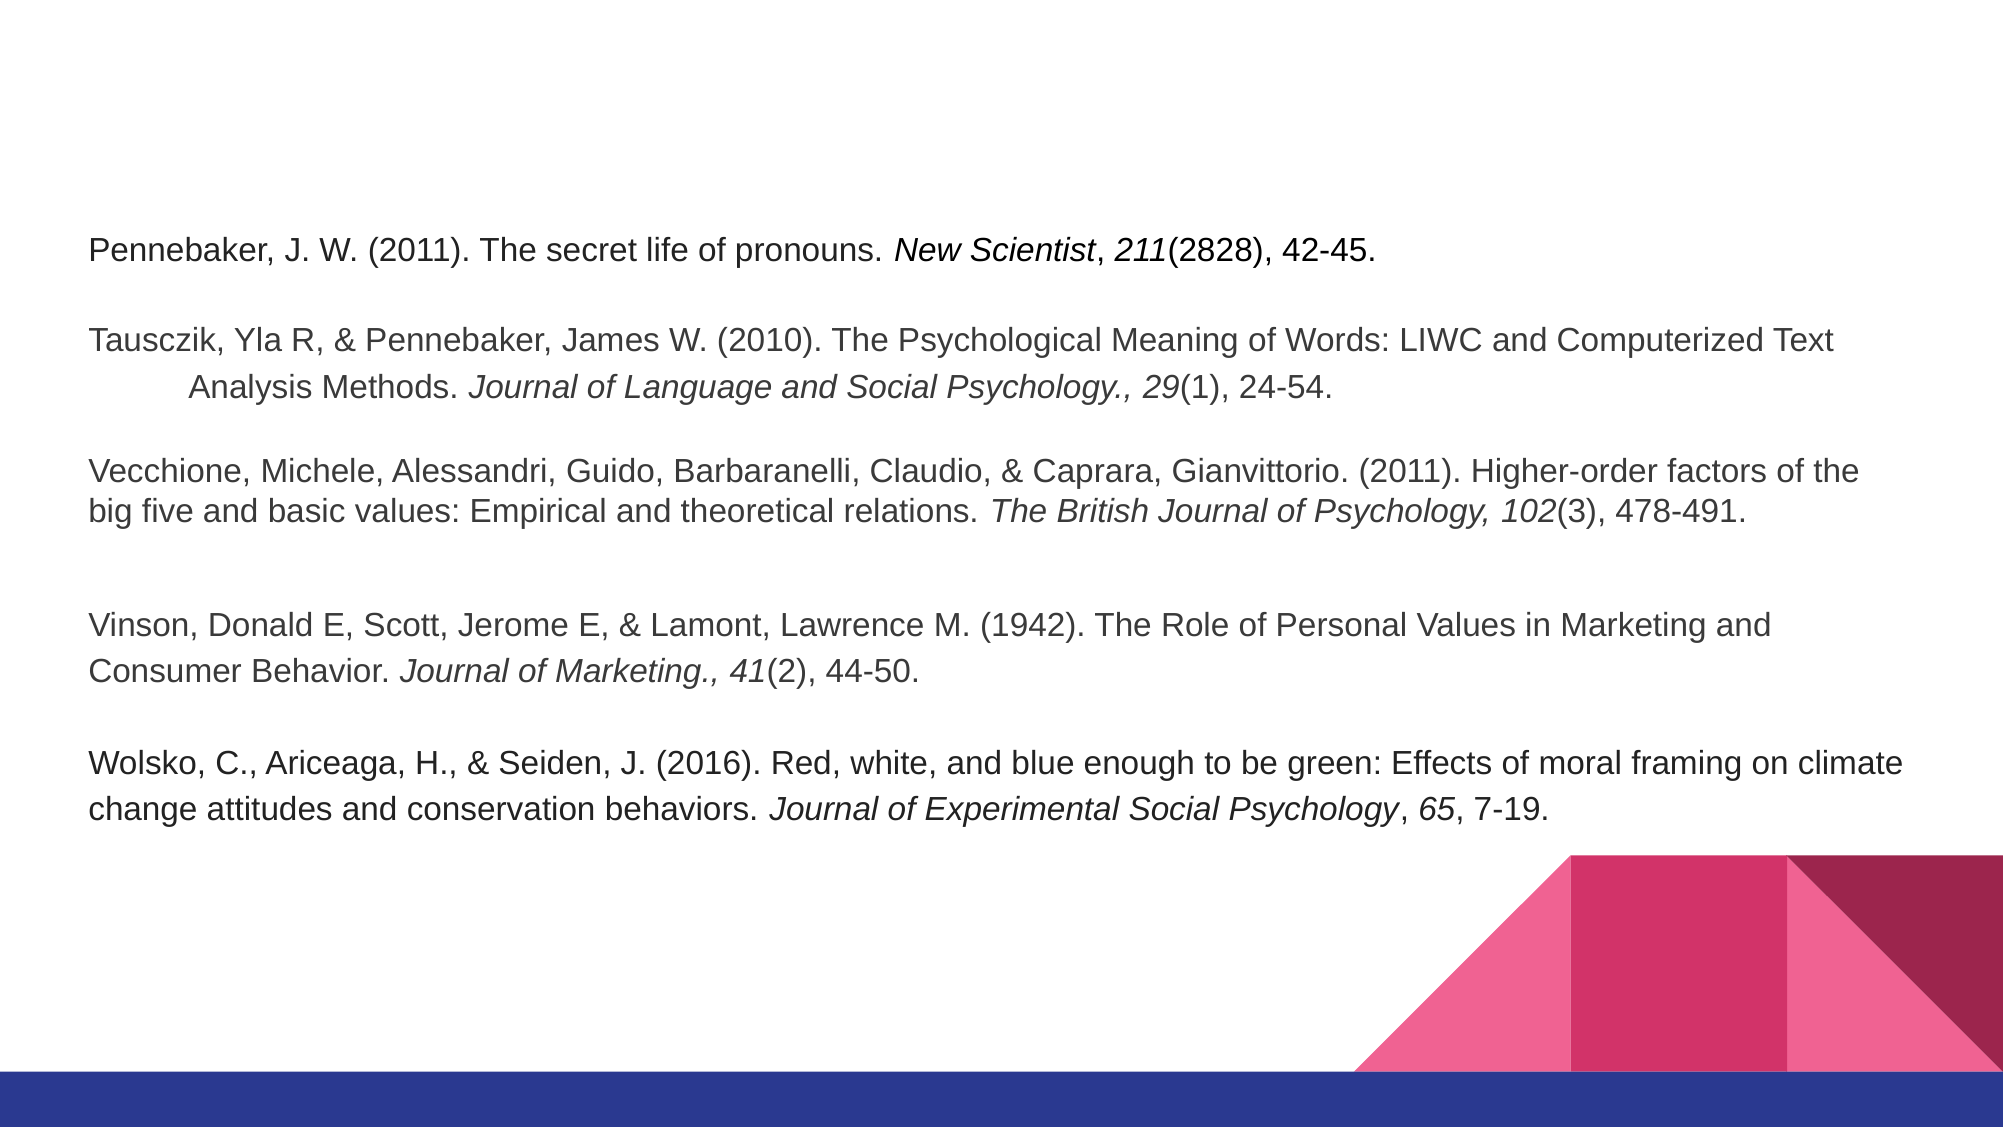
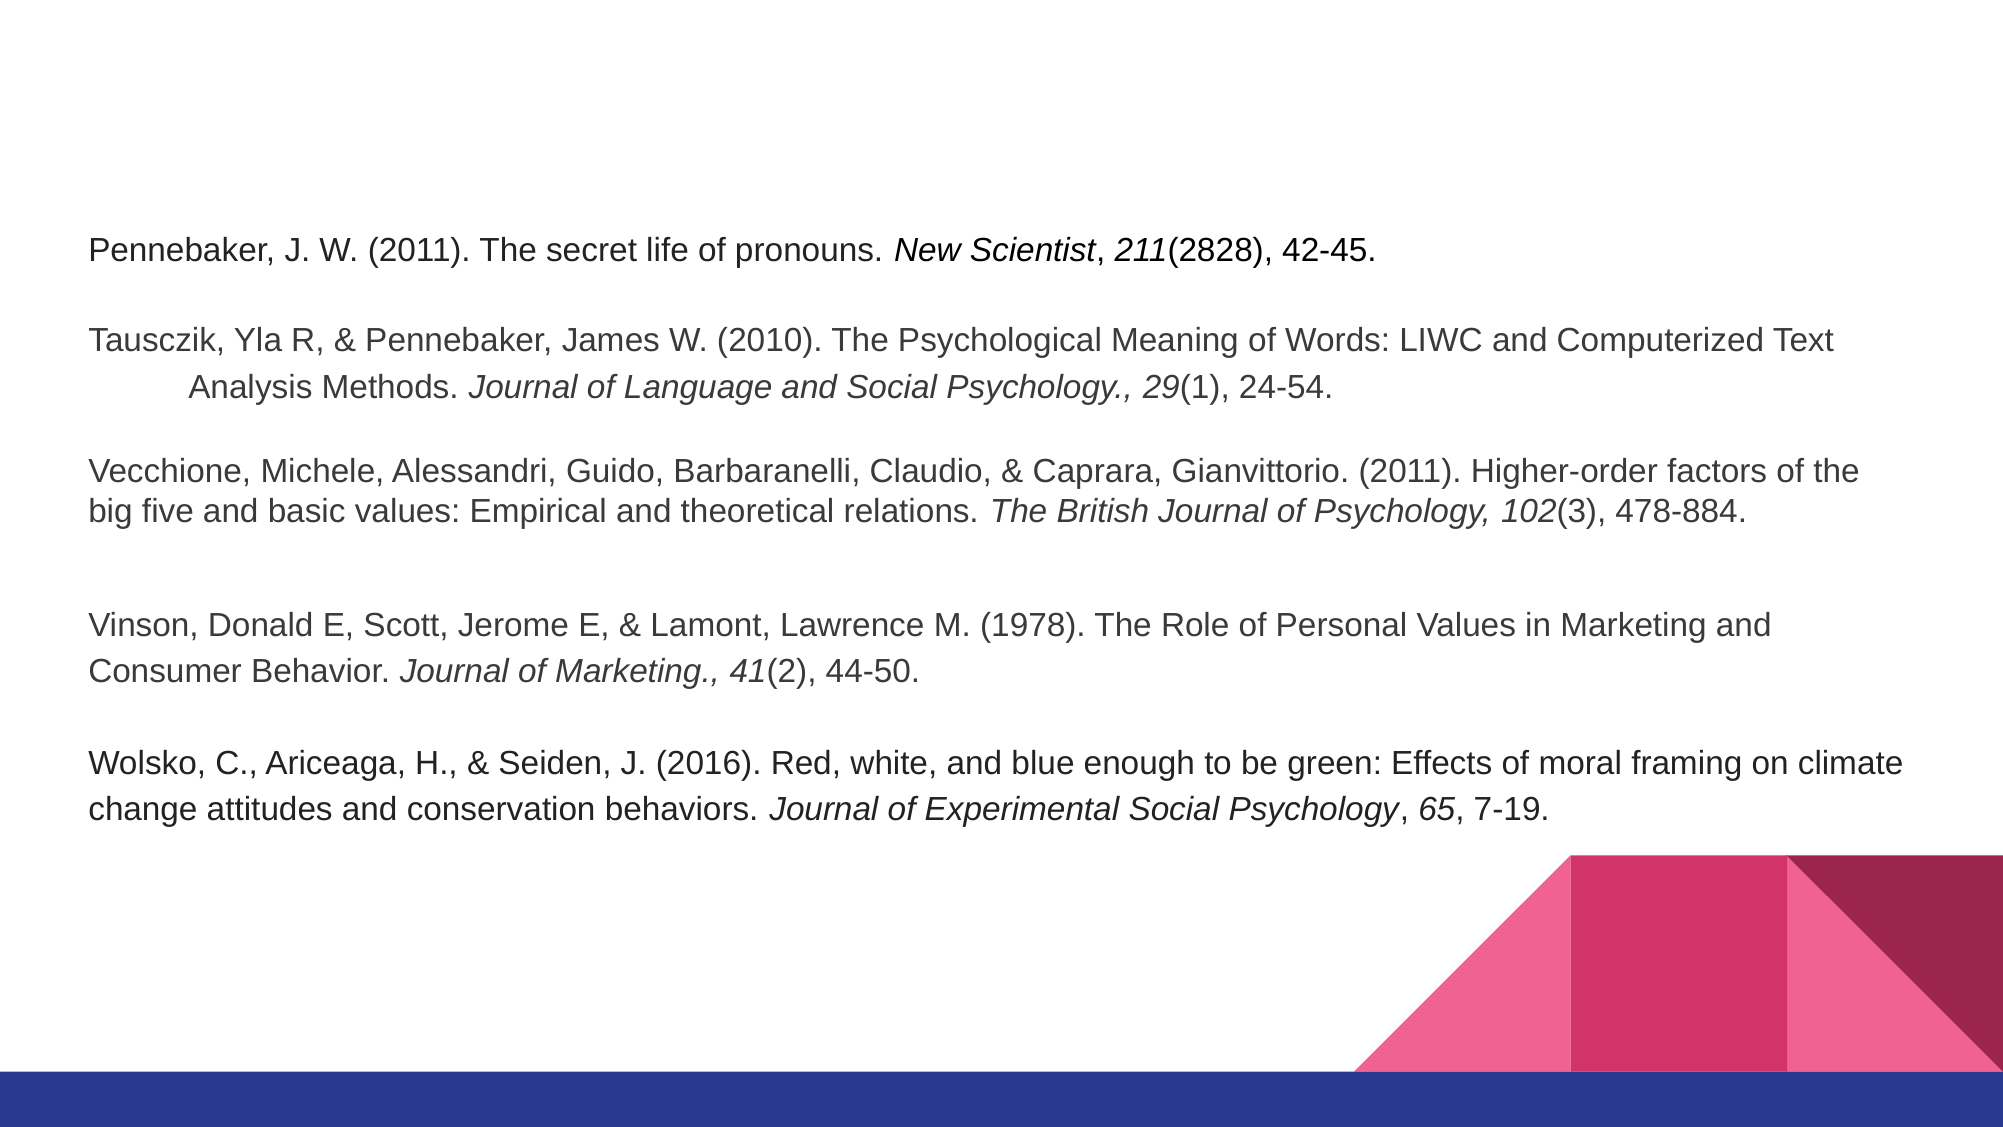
478-491: 478-491 -> 478-884
1942: 1942 -> 1978
